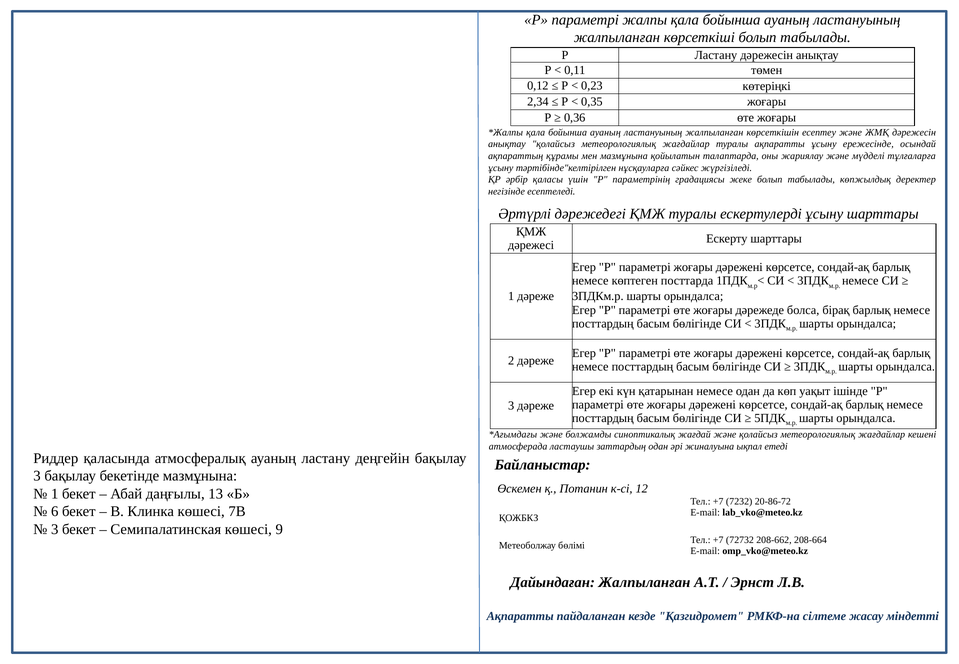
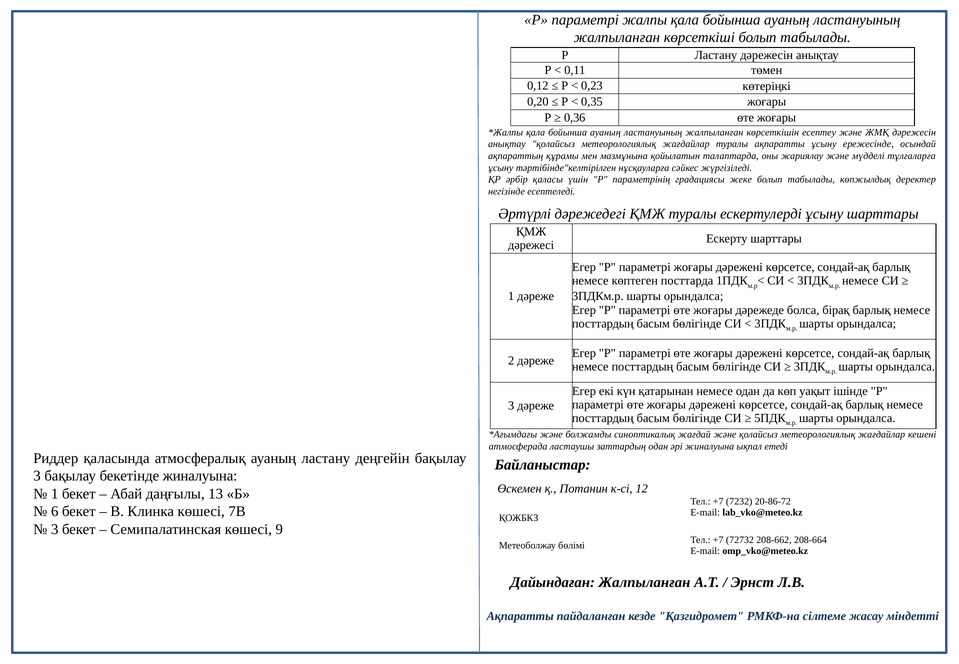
2,34: 2,34 -> 0,20
бекетінде мазмұнына: мазмұнына -> жиналуына
